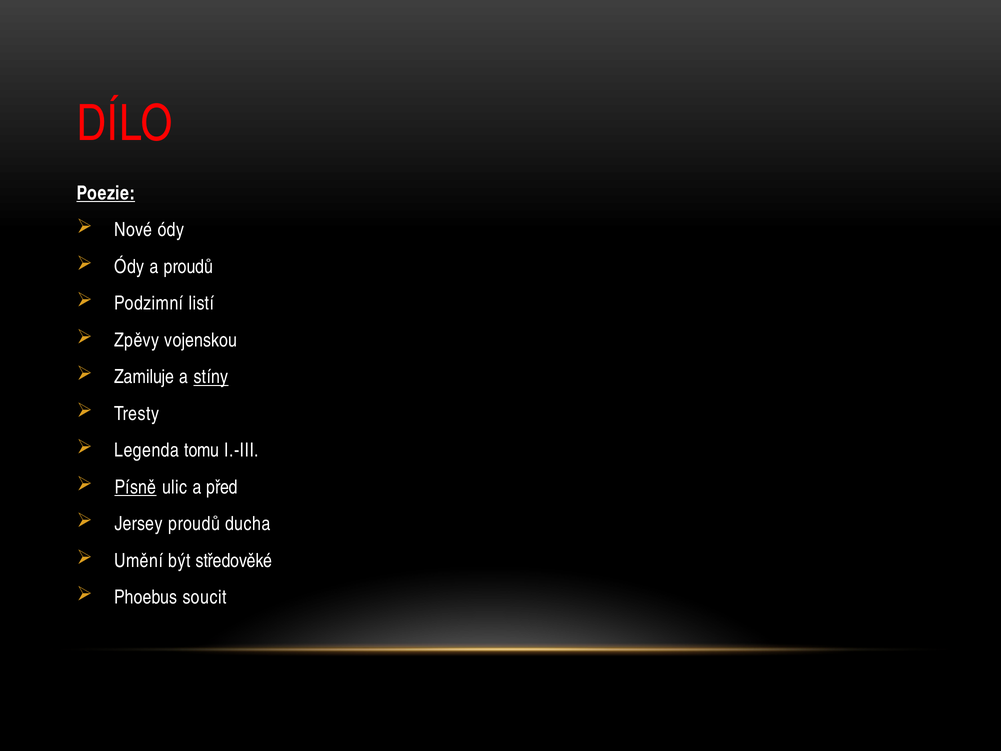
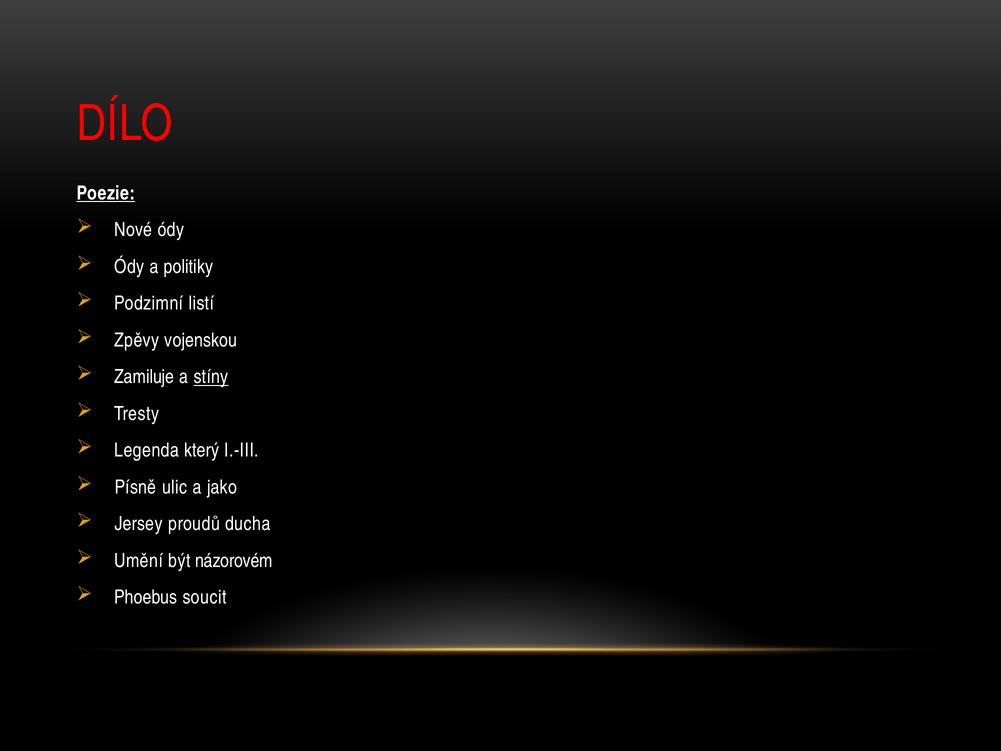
a proudů: proudů -> politiky
tomu: tomu -> který
Písně underline: present -> none
před: před -> jako
středověké: středověké -> názorovém
